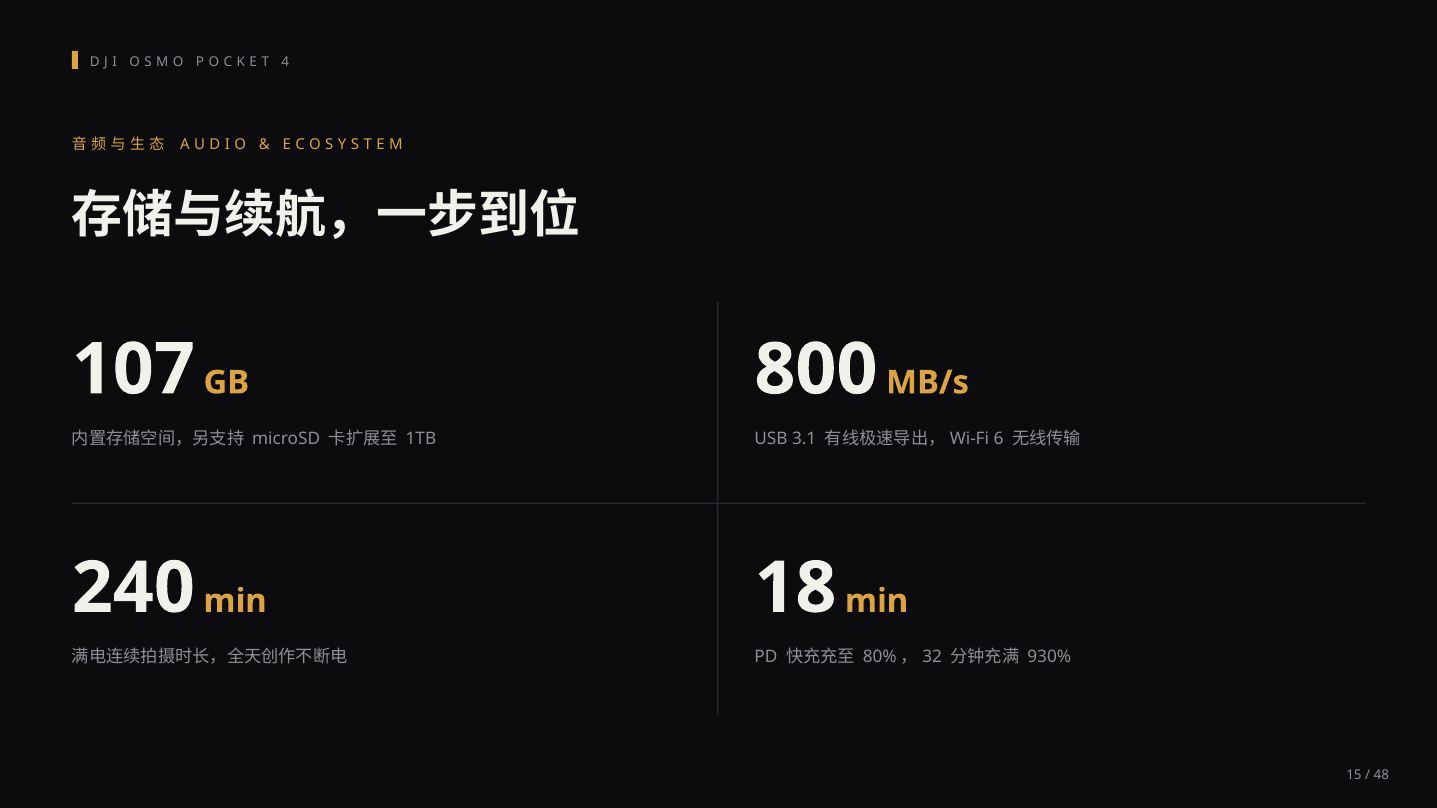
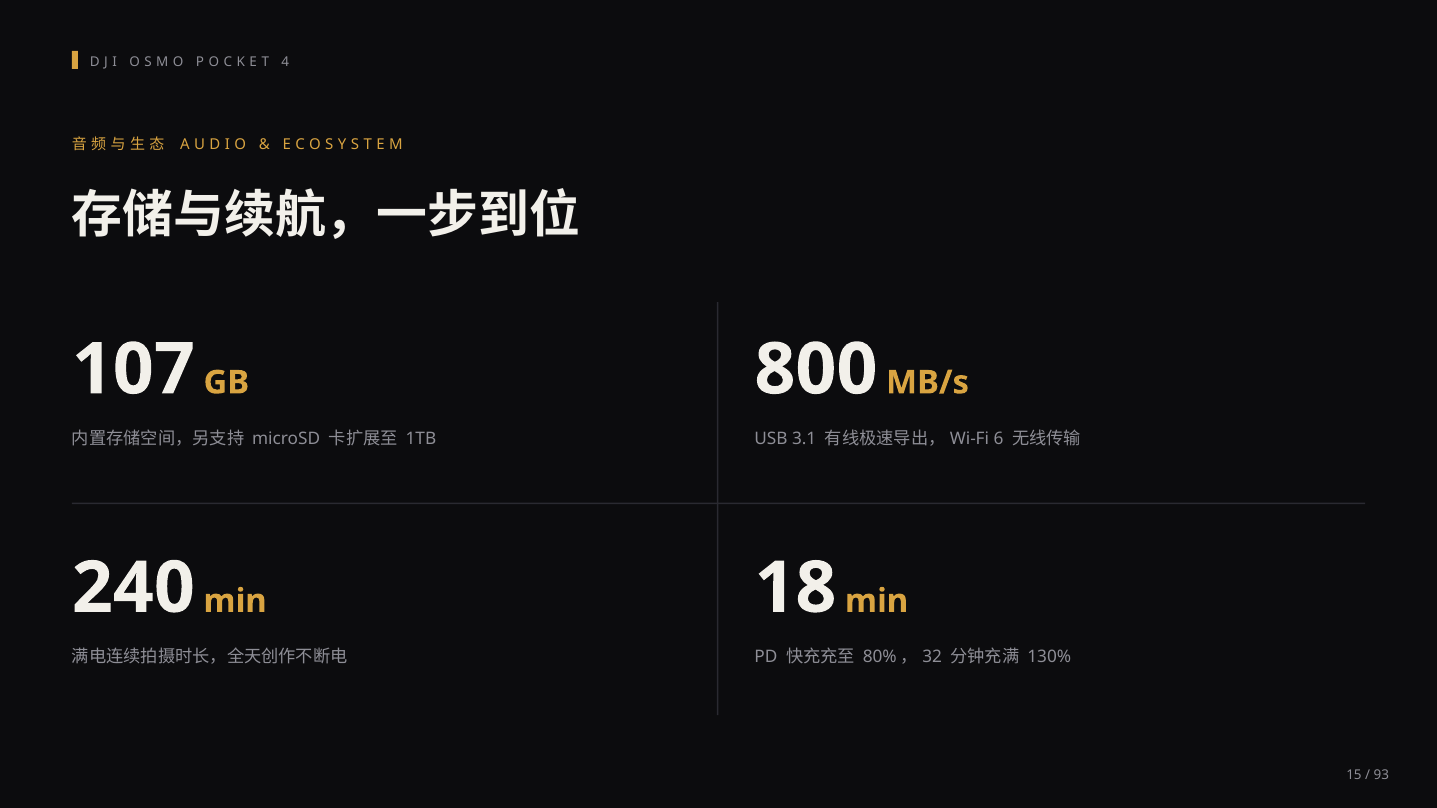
930%: 930% -> 130%
48: 48 -> 93
